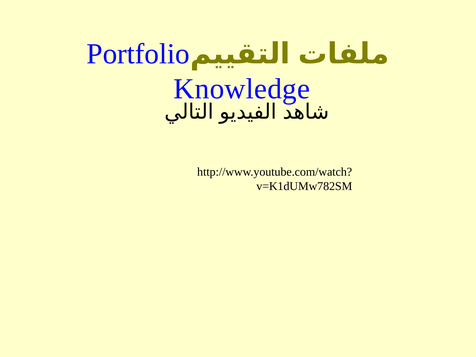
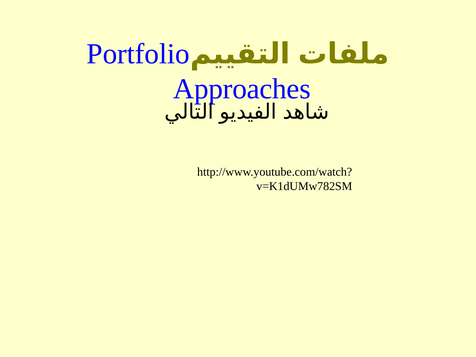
Knowledge: Knowledge -> Approaches
